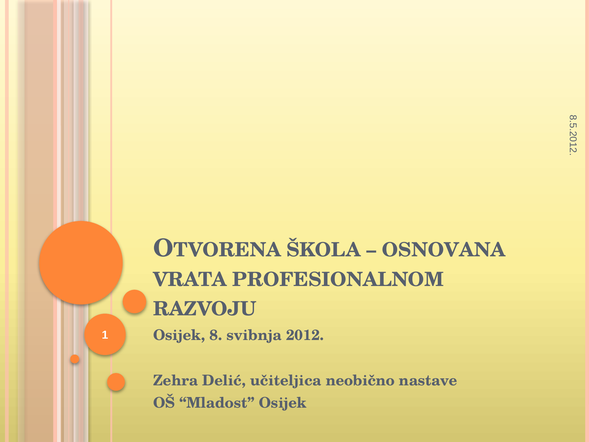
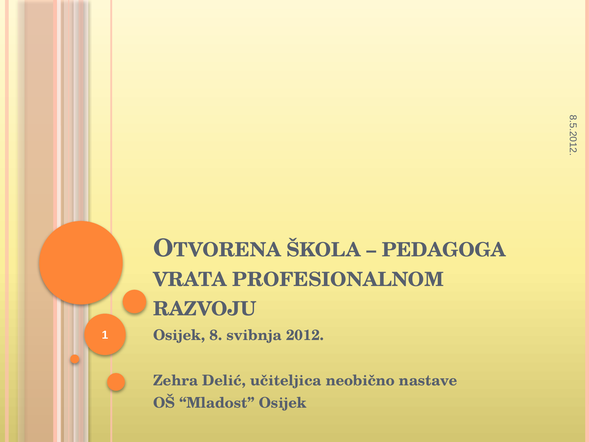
OSNOVANA: OSNOVANA -> PEDAGOGA
